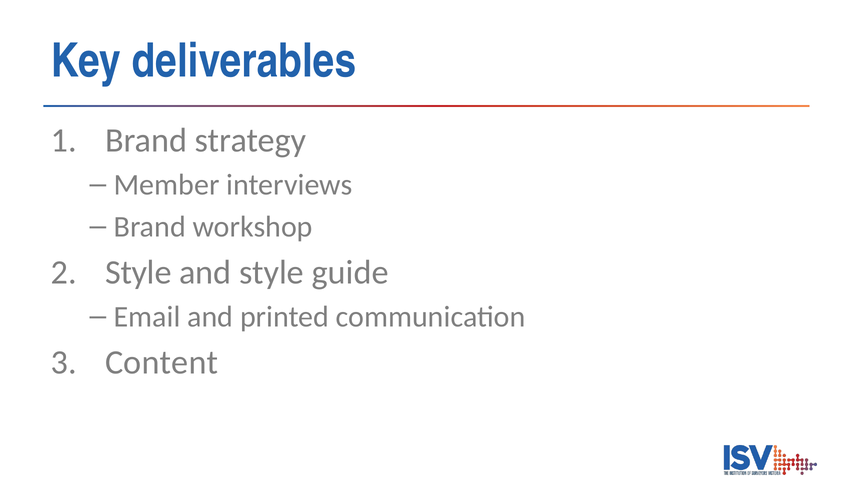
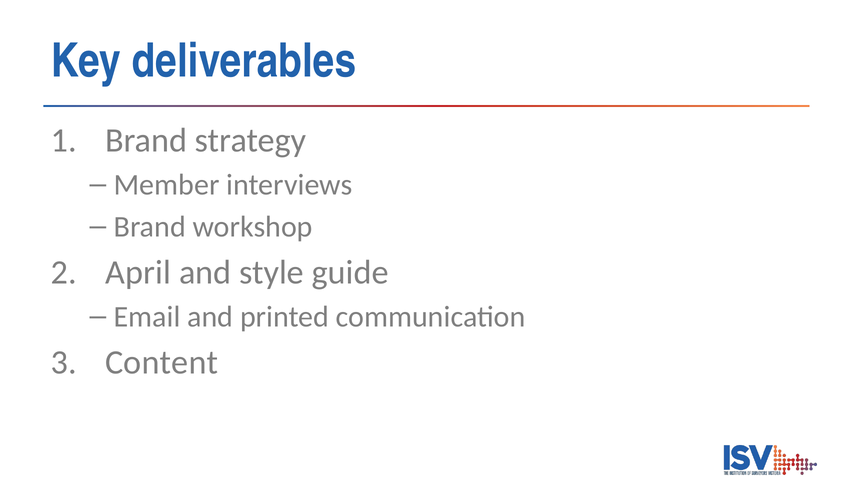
Style at (138, 273): Style -> April
